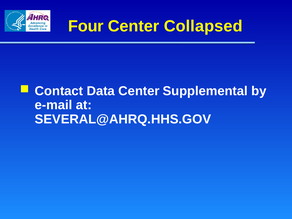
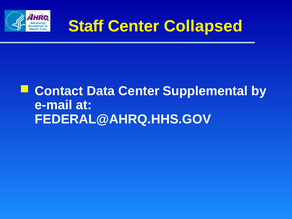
Four: Four -> Staff
SEVERAL@AHRQ.HHS.GOV: SEVERAL@AHRQ.HHS.GOV -> FEDERAL@AHRQ.HHS.GOV
